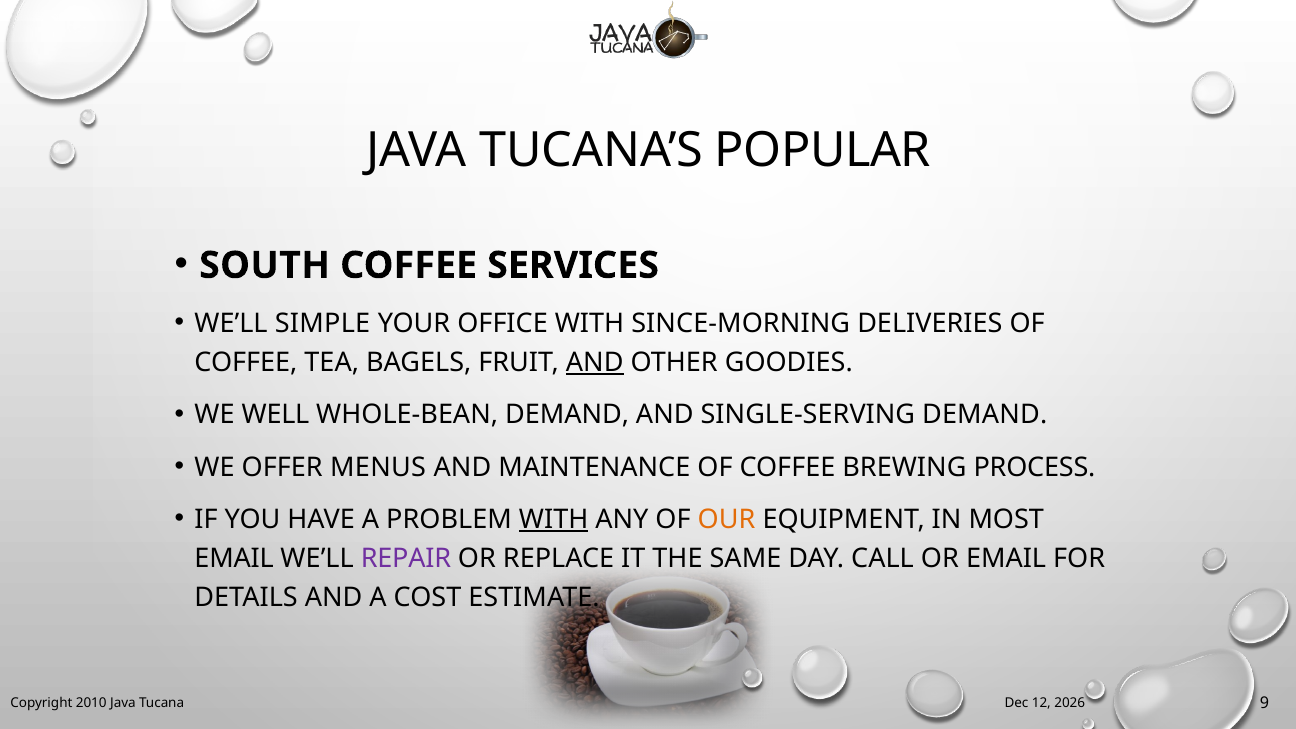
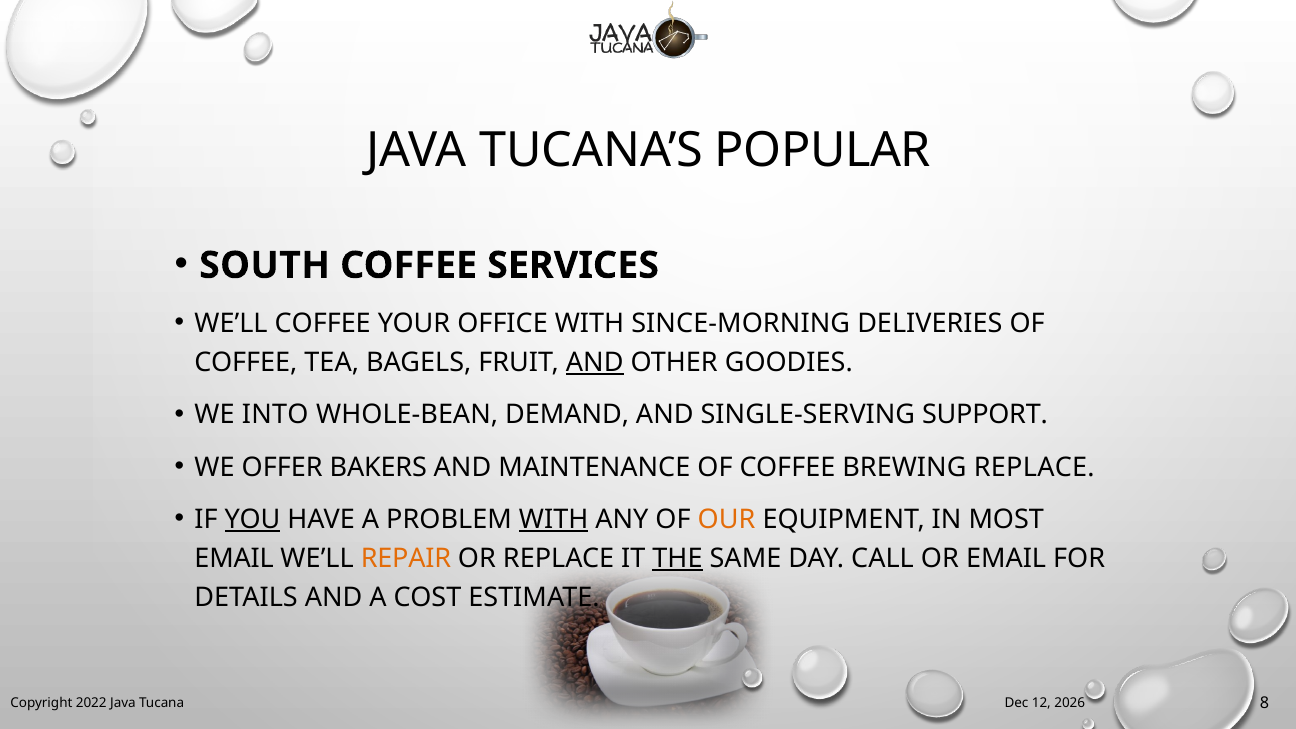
WE’LL SIMPLE: SIMPLE -> COFFEE
WELL: WELL -> INTO
SINGLE-SERVING DEMAND: DEMAND -> SUPPORT
MENUS: MENUS -> BAKERS
BREWING PROCESS: PROCESS -> REPLACE
YOU underline: none -> present
REPAIR colour: purple -> orange
THE underline: none -> present
2010: 2010 -> 2022
9: 9 -> 8
